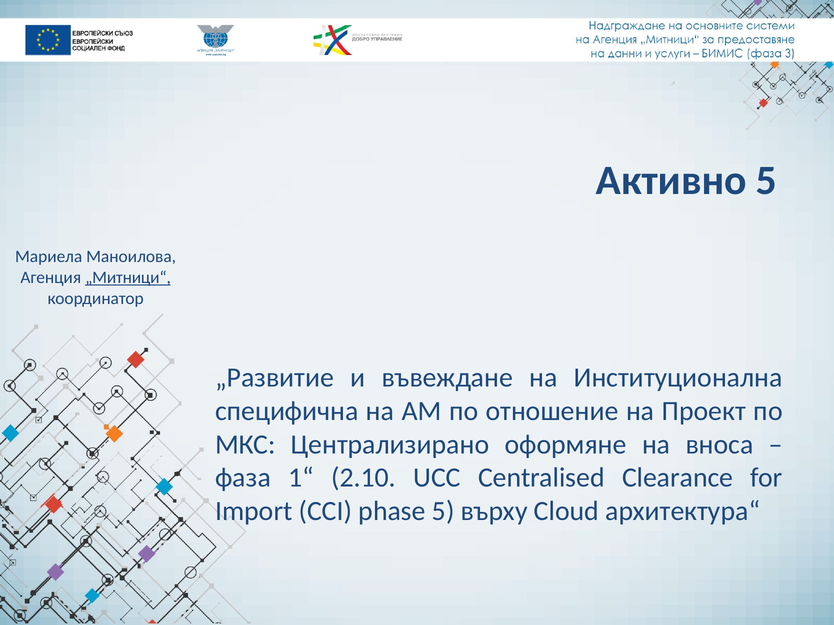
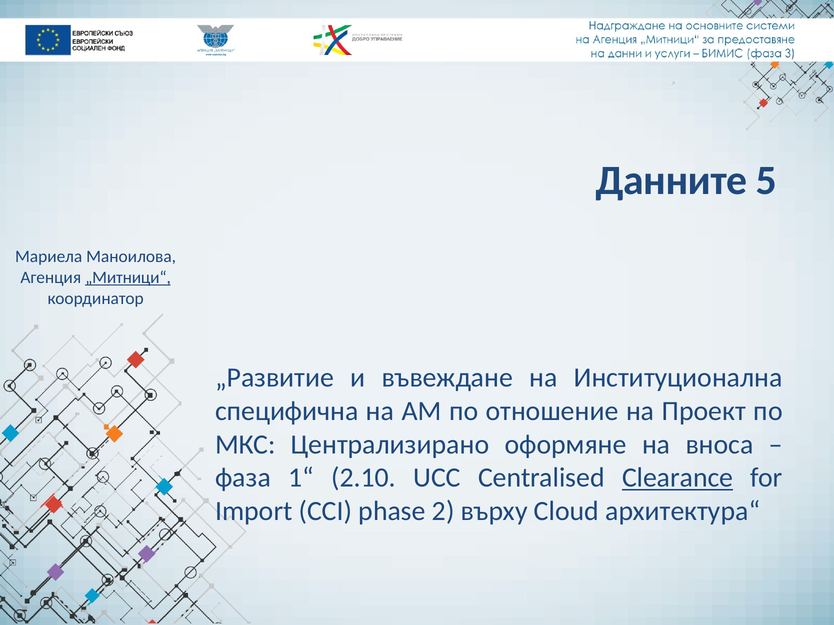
Активно: Активно -> Данните
Clearance underline: none -> present
phase 5: 5 -> 2
